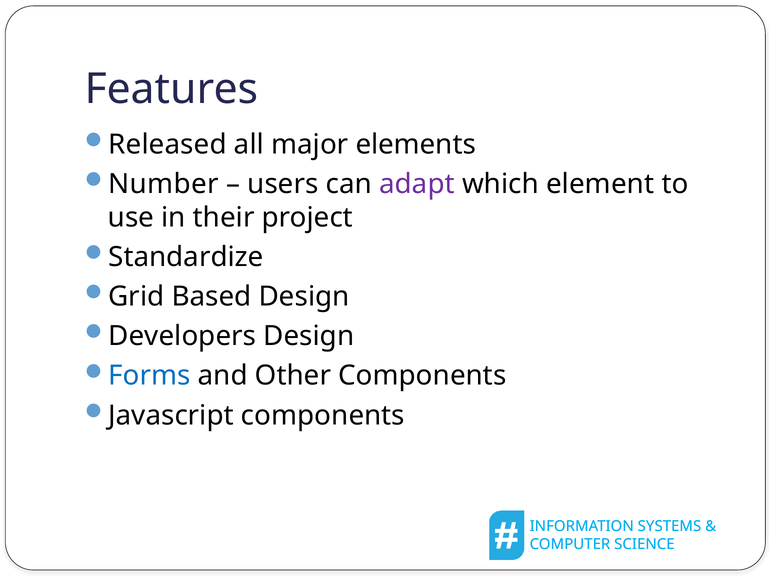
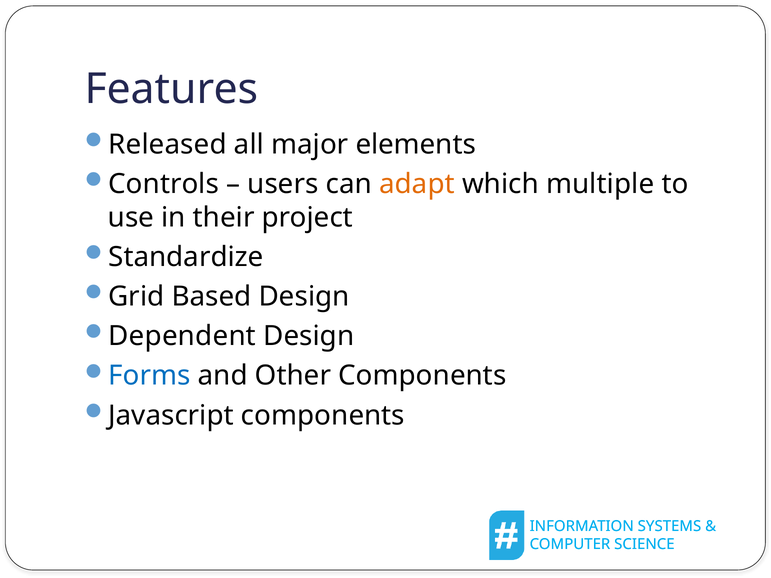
Number: Number -> Controls
adapt colour: purple -> orange
element: element -> multiple
Developers: Developers -> Dependent
